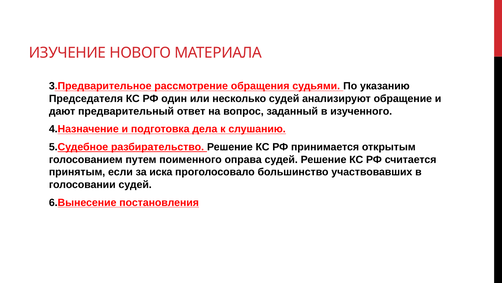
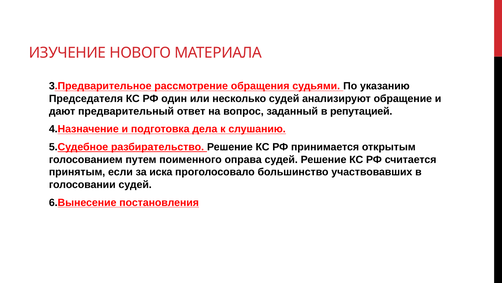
изученного: изученного -> репутацией
